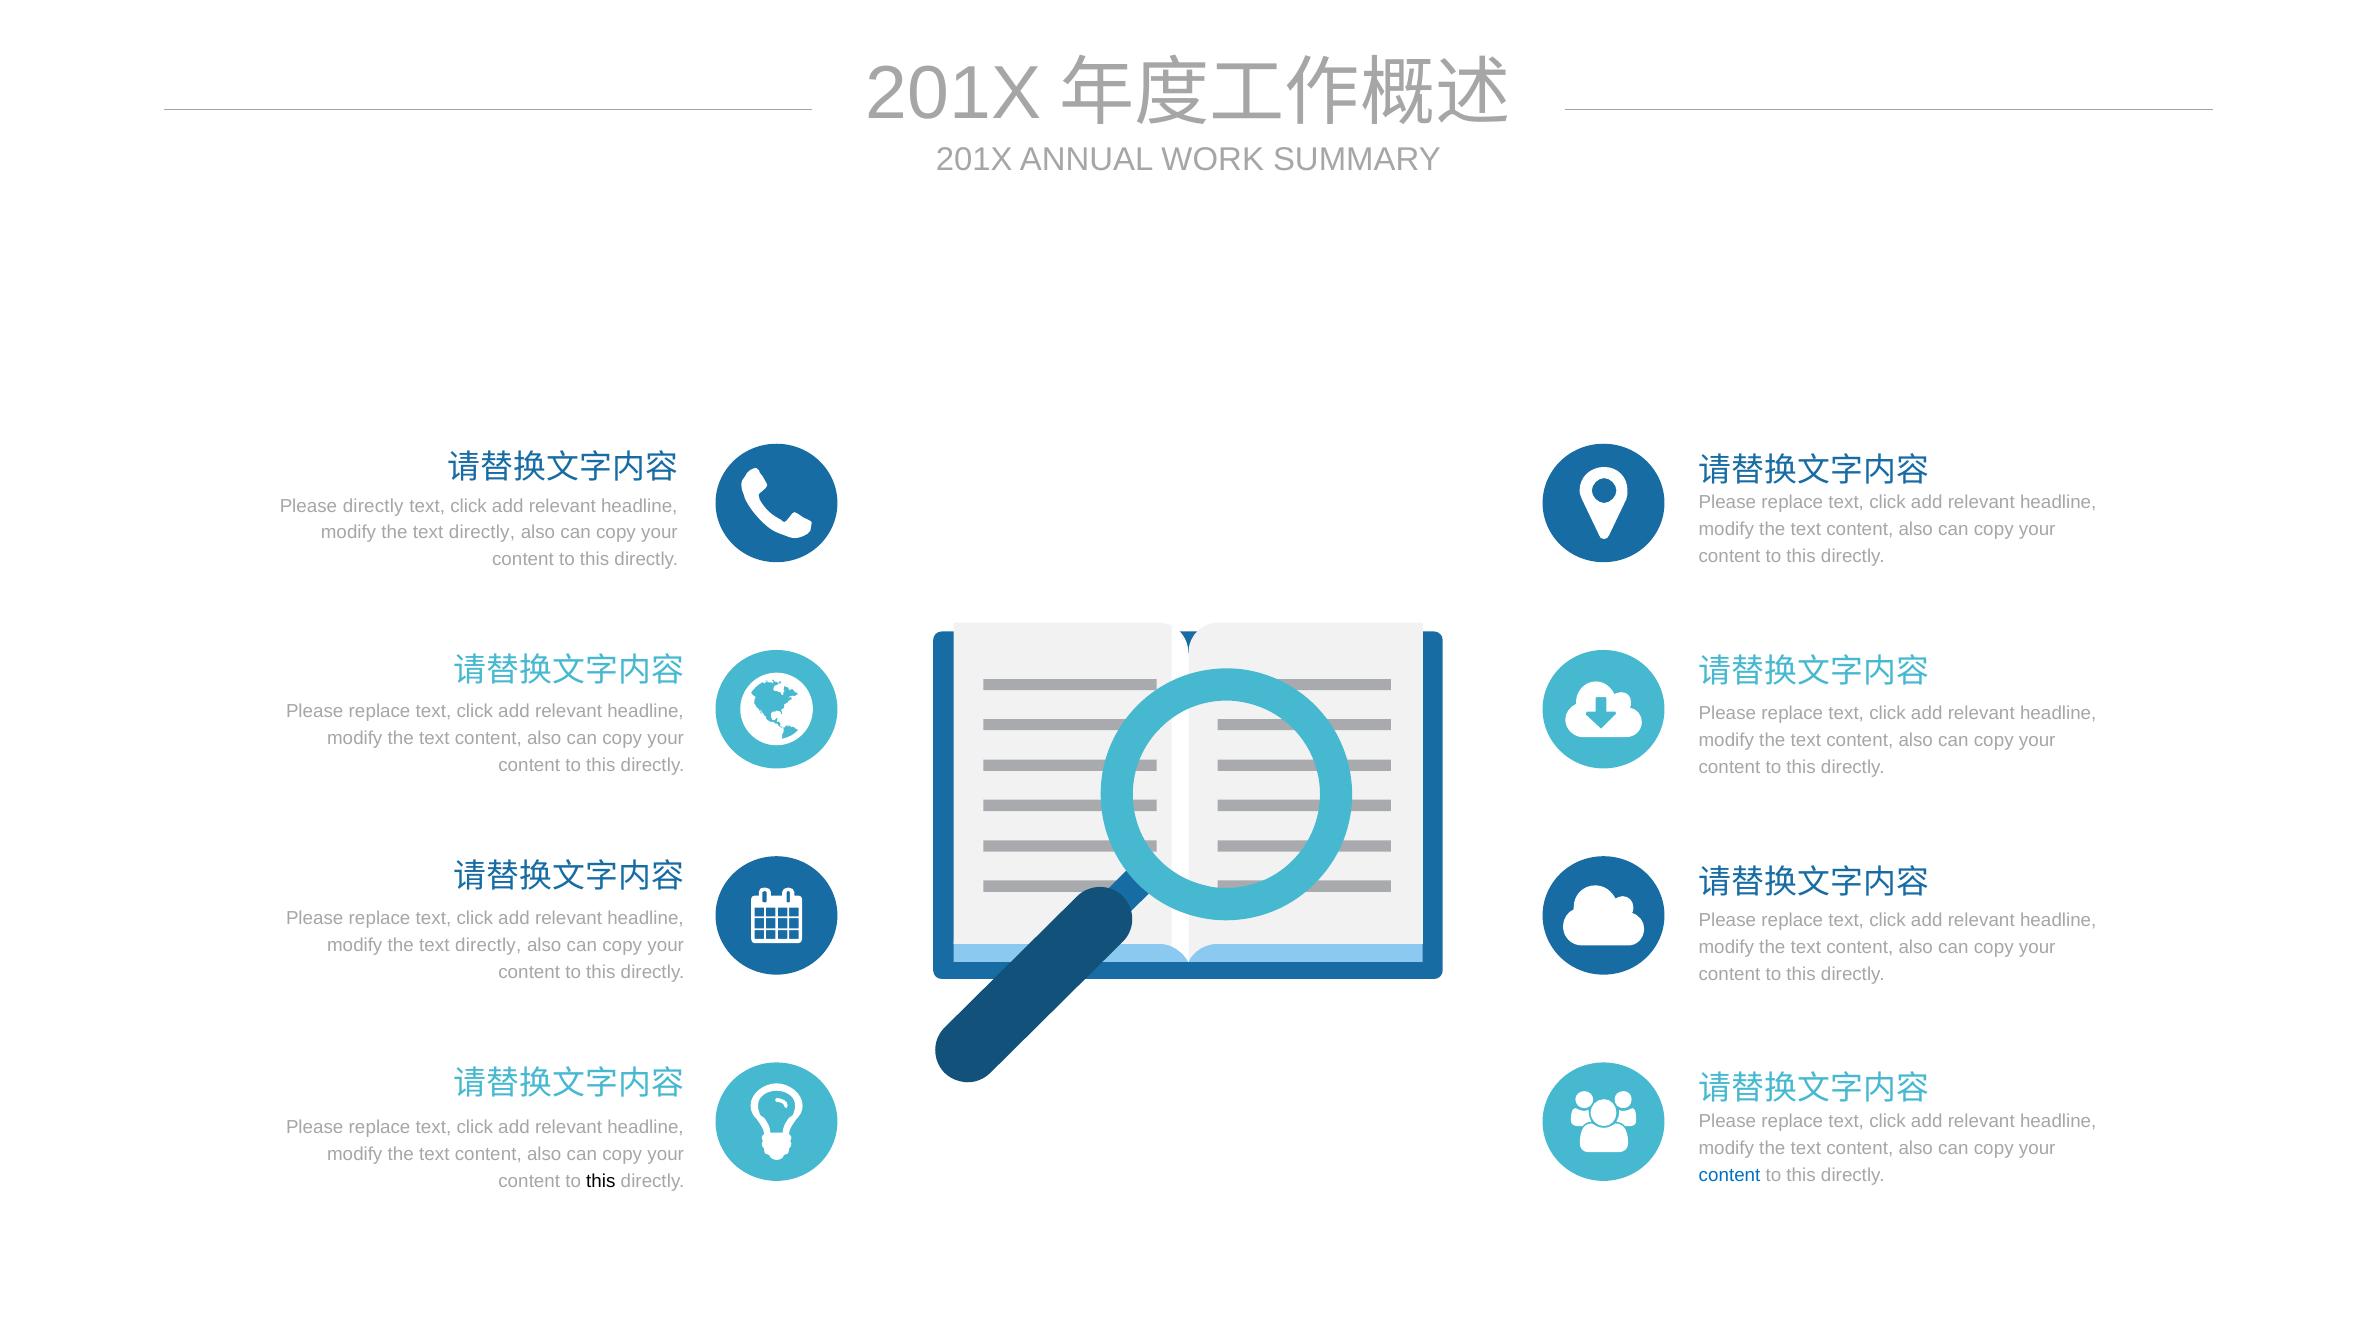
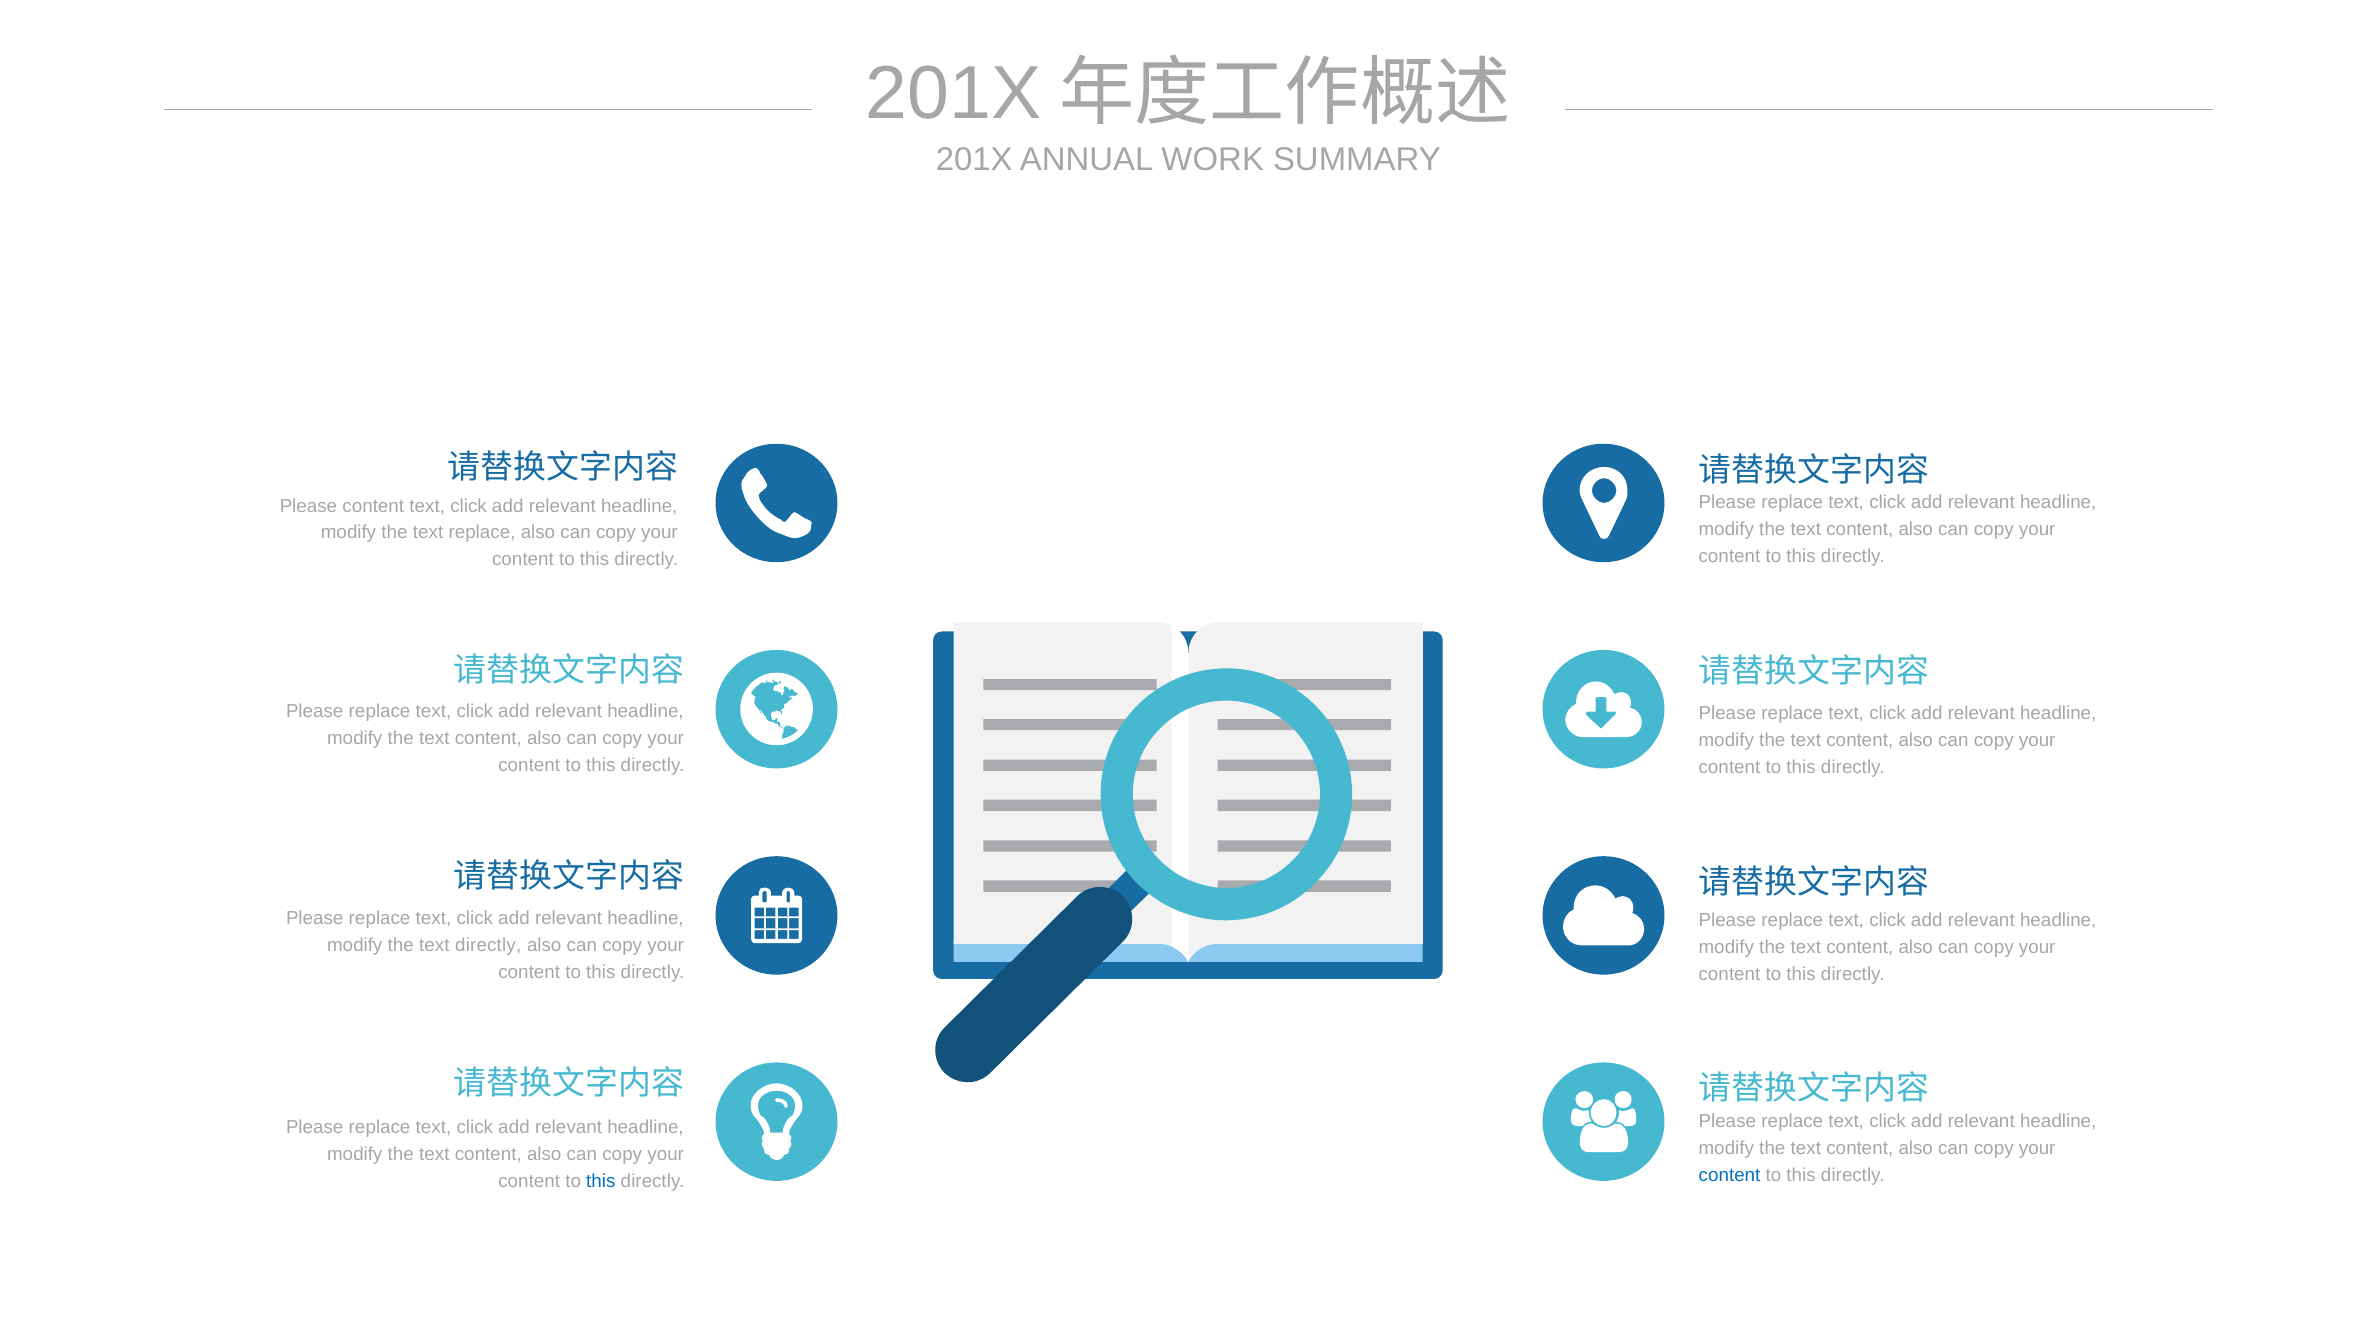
Please directly: directly -> content
directly at (482, 533): directly -> replace
this at (601, 1181) colour: black -> blue
